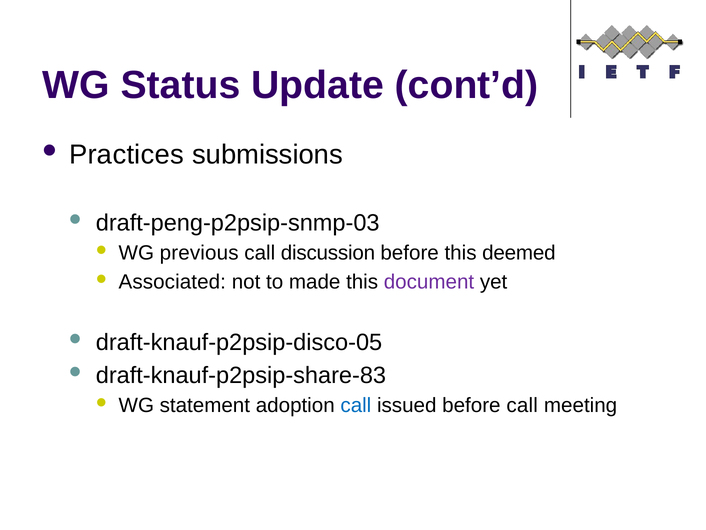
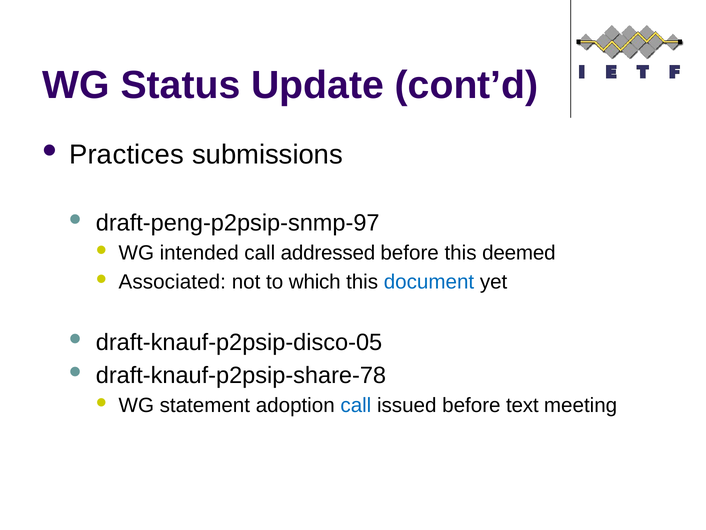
draft-peng-p2psip-snmp-03: draft-peng-p2psip-snmp-03 -> draft-peng-p2psip-snmp-97
previous: previous -> intended
discussion: discussion -> addressed
made: made -> which
document colour: purple -> blue
draft-knauf-p2psip-share-83: draft-knauf-p2psip-share-83 -> draft-knauf-p2psip-share-78
before call: call -> text
